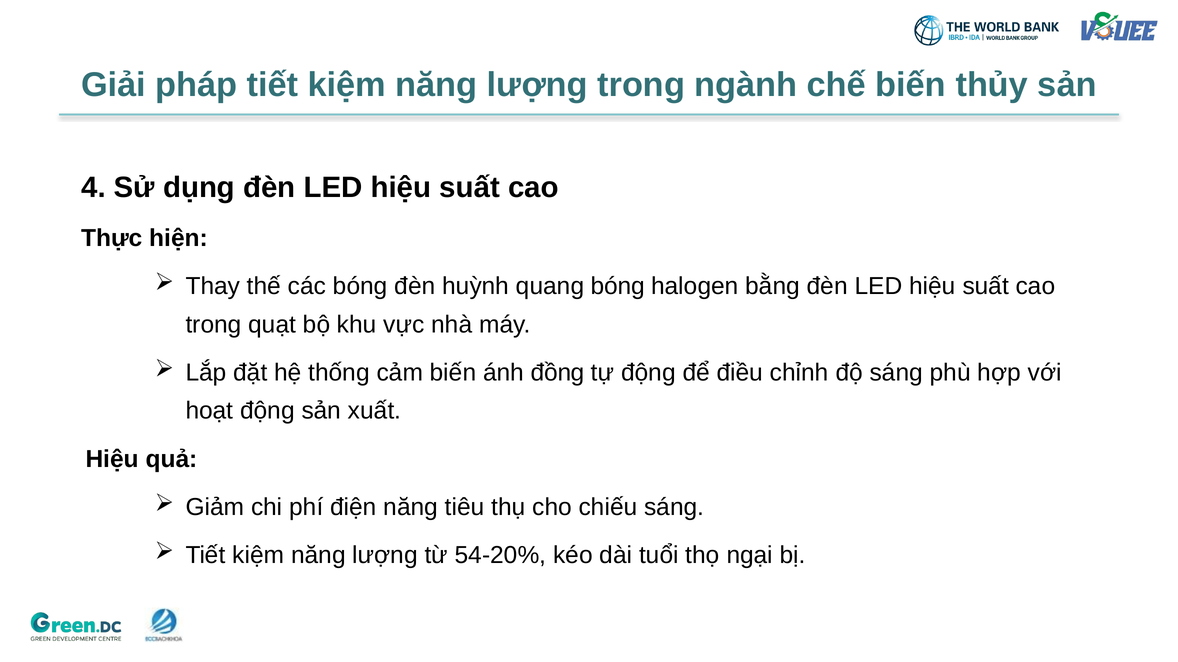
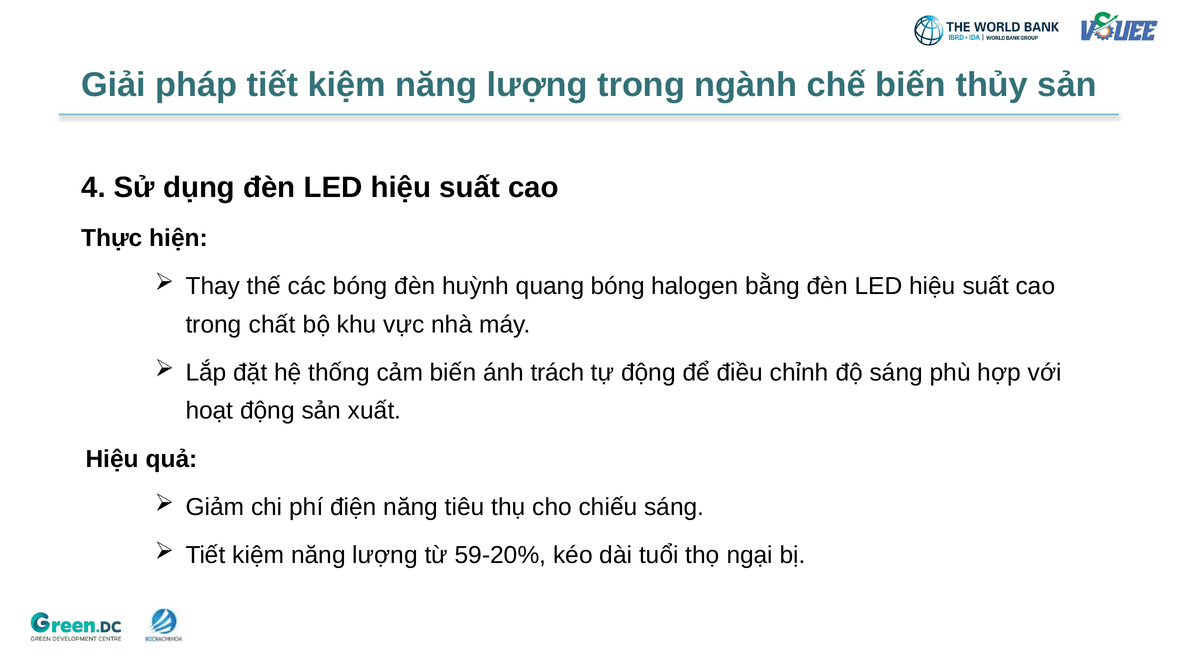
quạt: quạt -> chất
đồng: đồng -> trách
54-20%: 54-20% -> 59-20%
